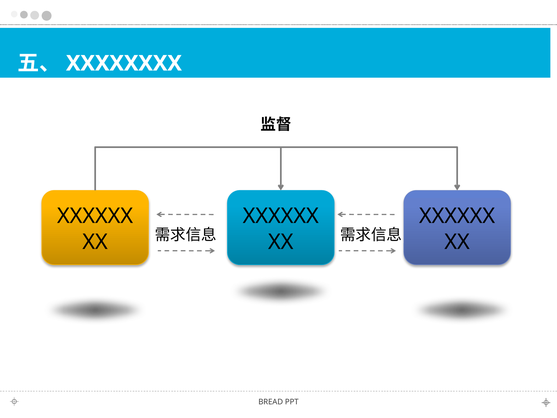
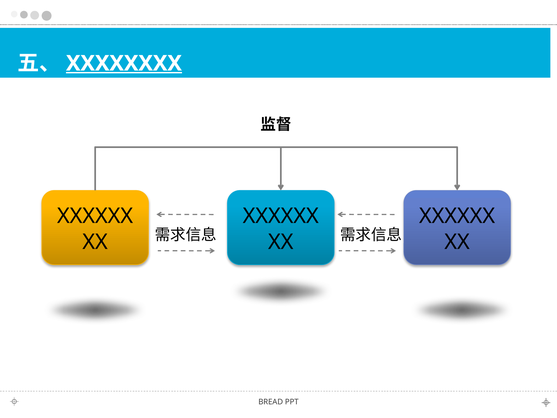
XXXXXXXX underline: none -> present
